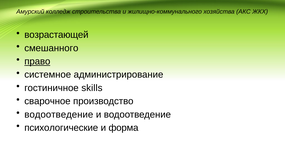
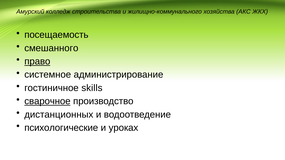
возрастающей: возрастающей -> посещаемость
сварочное underline: none -> present
водоотведение at (59, 115): водоотведение -> дистанционных
форма: форма -> уроках
